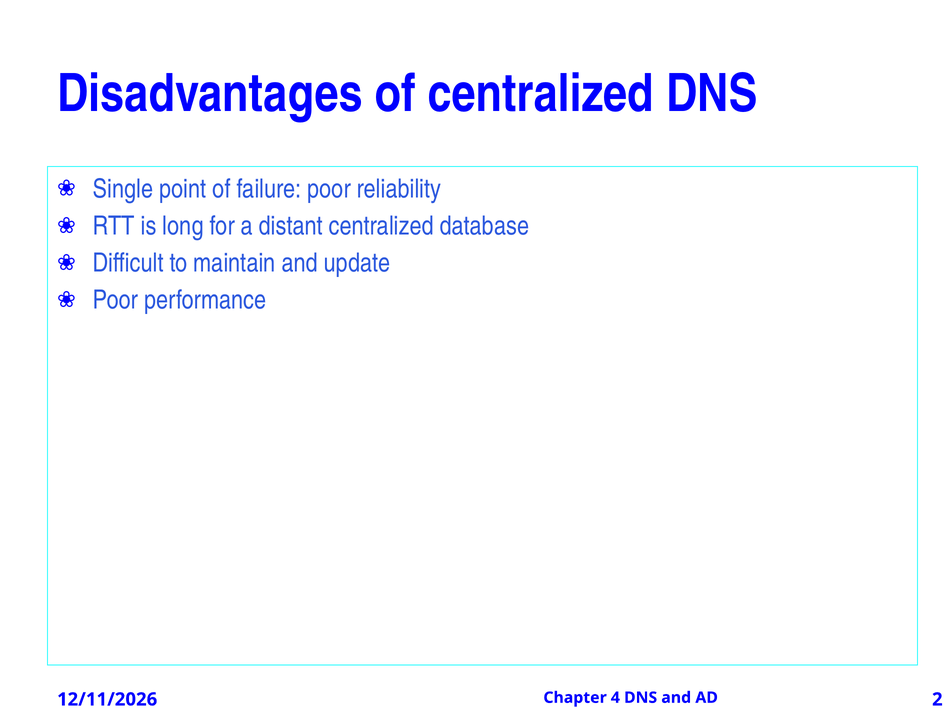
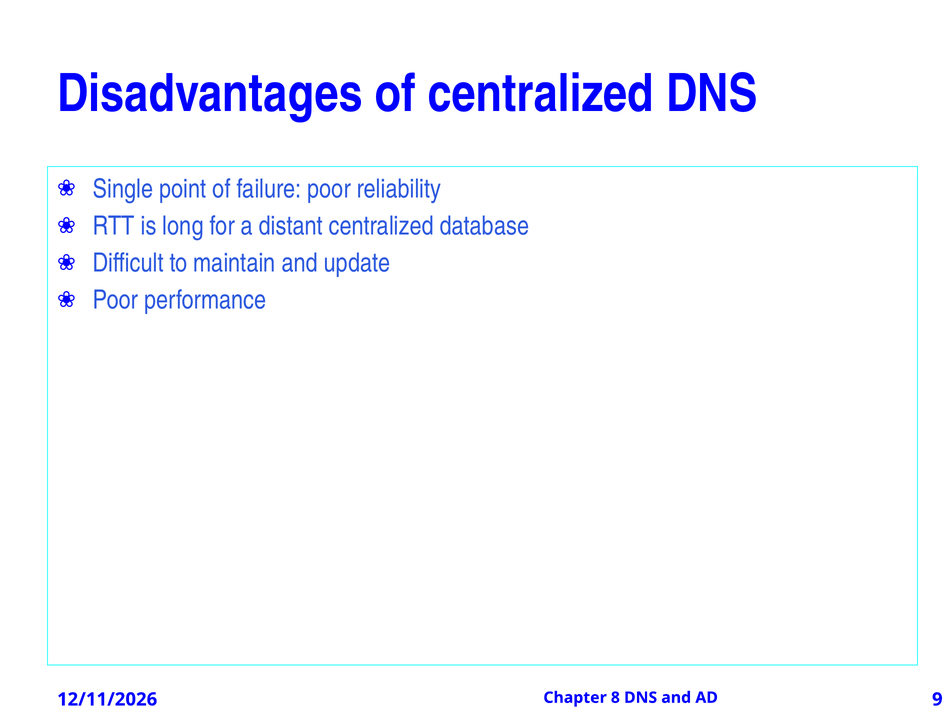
4: 4 -> 8
2: 2 -> 9
